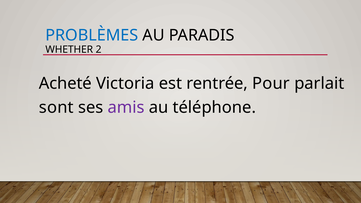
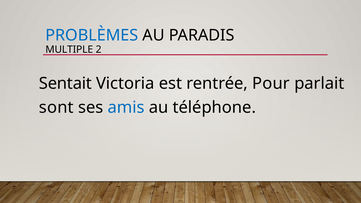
WHETHER: WHETHER -> MULTIPLE
Acheté: Acheté -> Sentait
amis colour: purple -> blue
